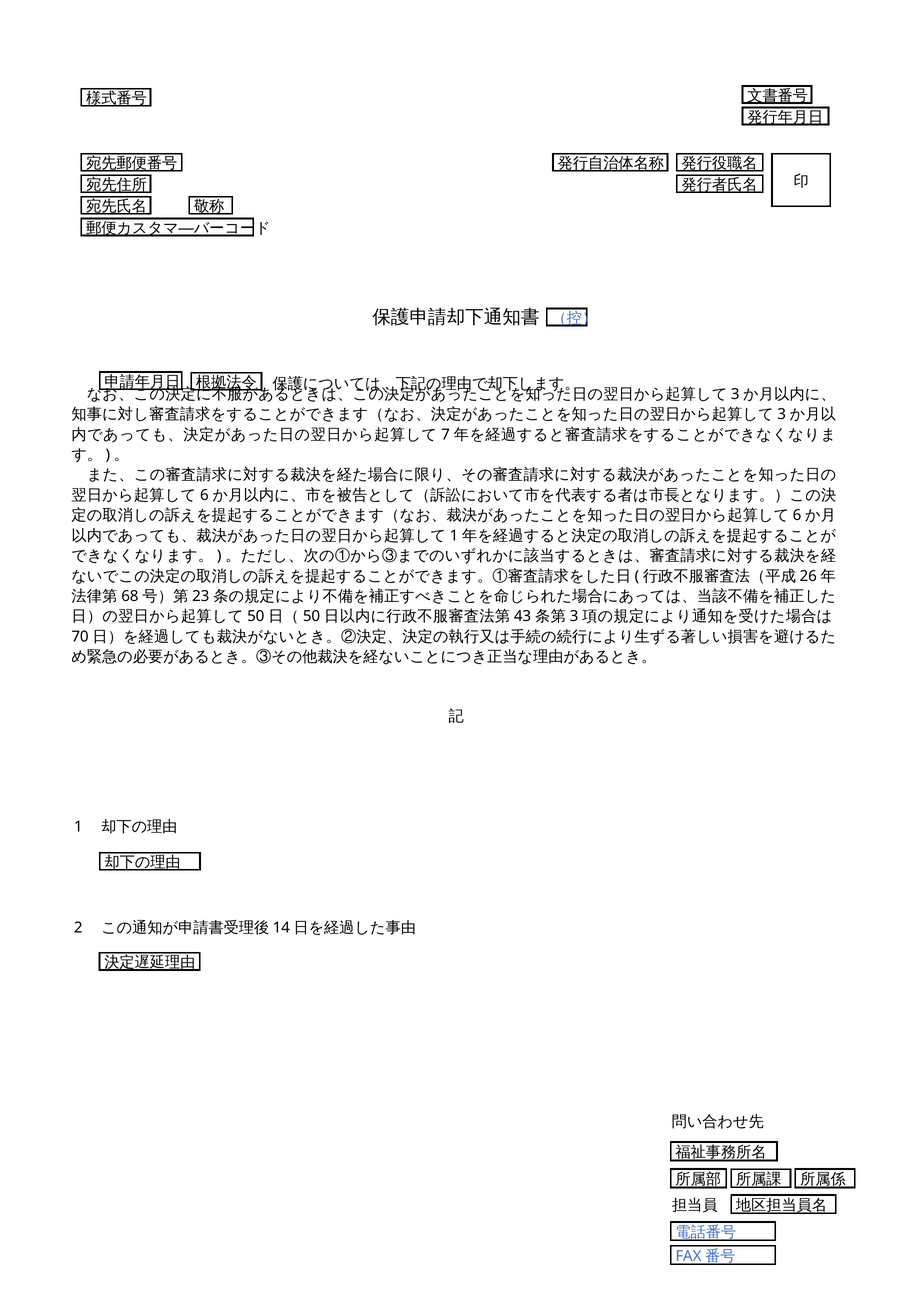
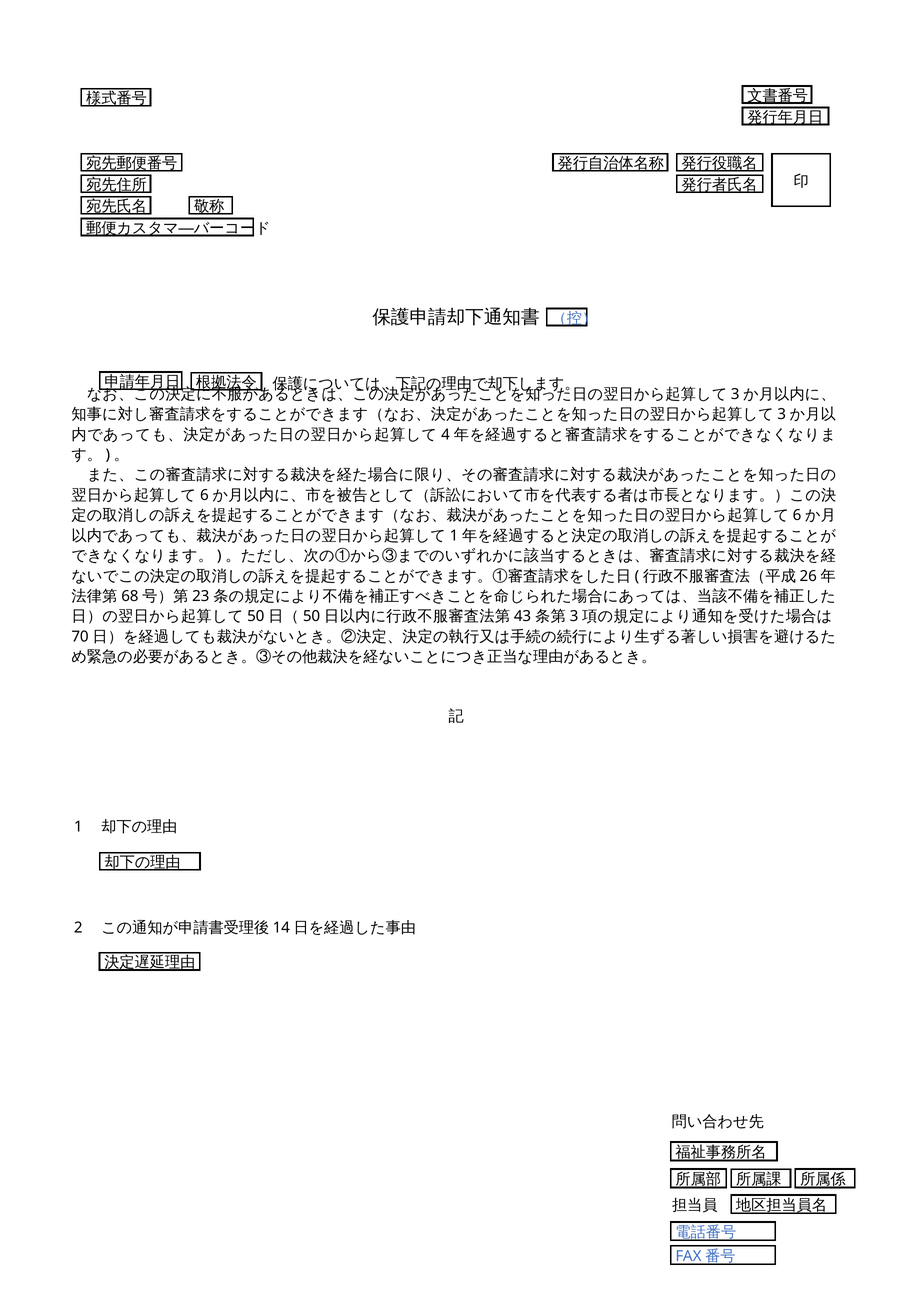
7: 7 -> 4
